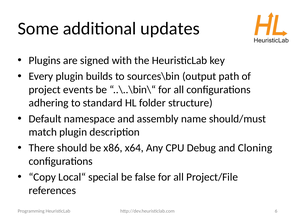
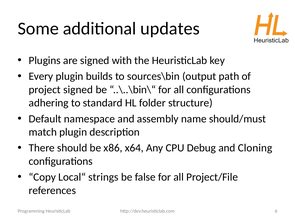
project events: events -> signed
special: special -> strings
